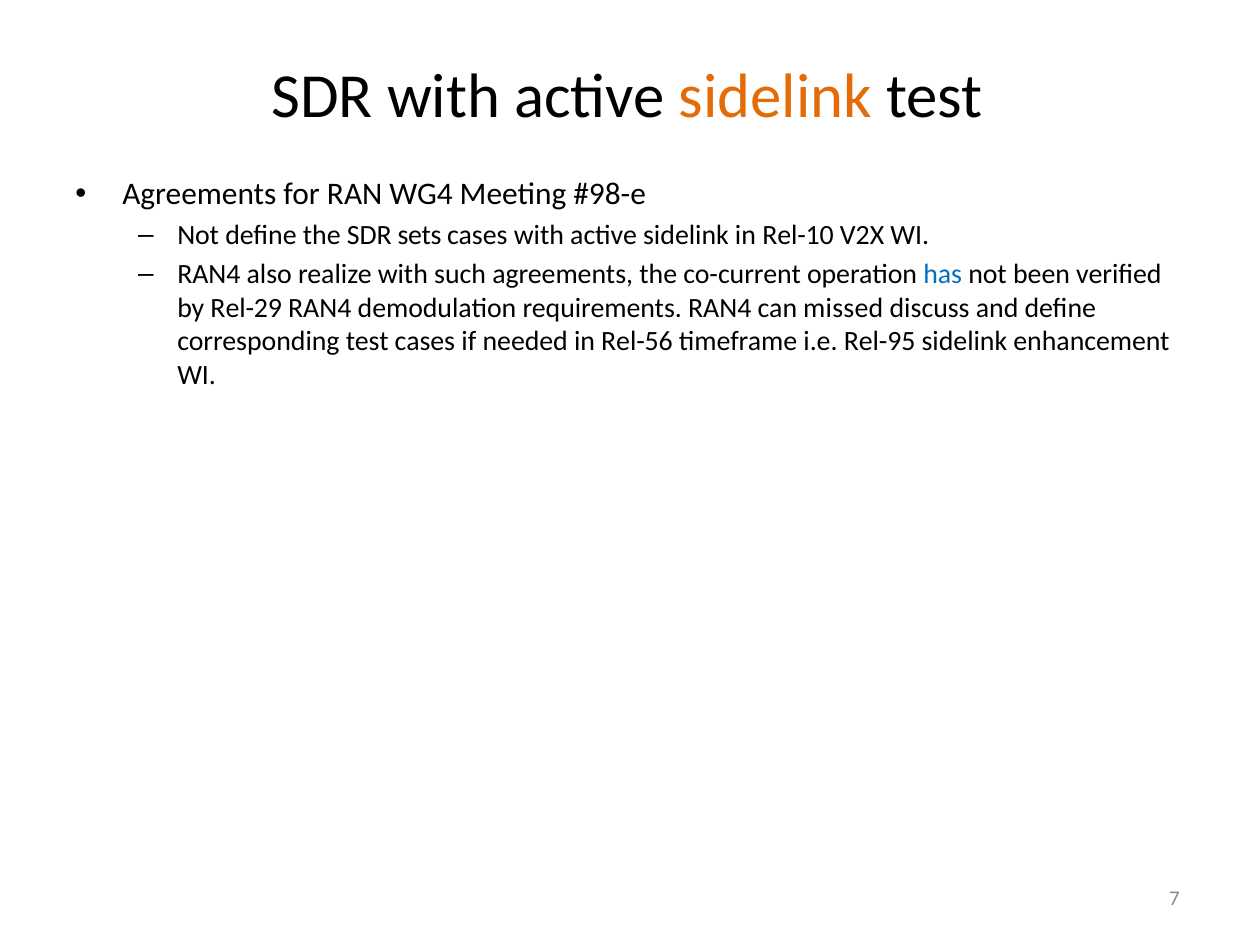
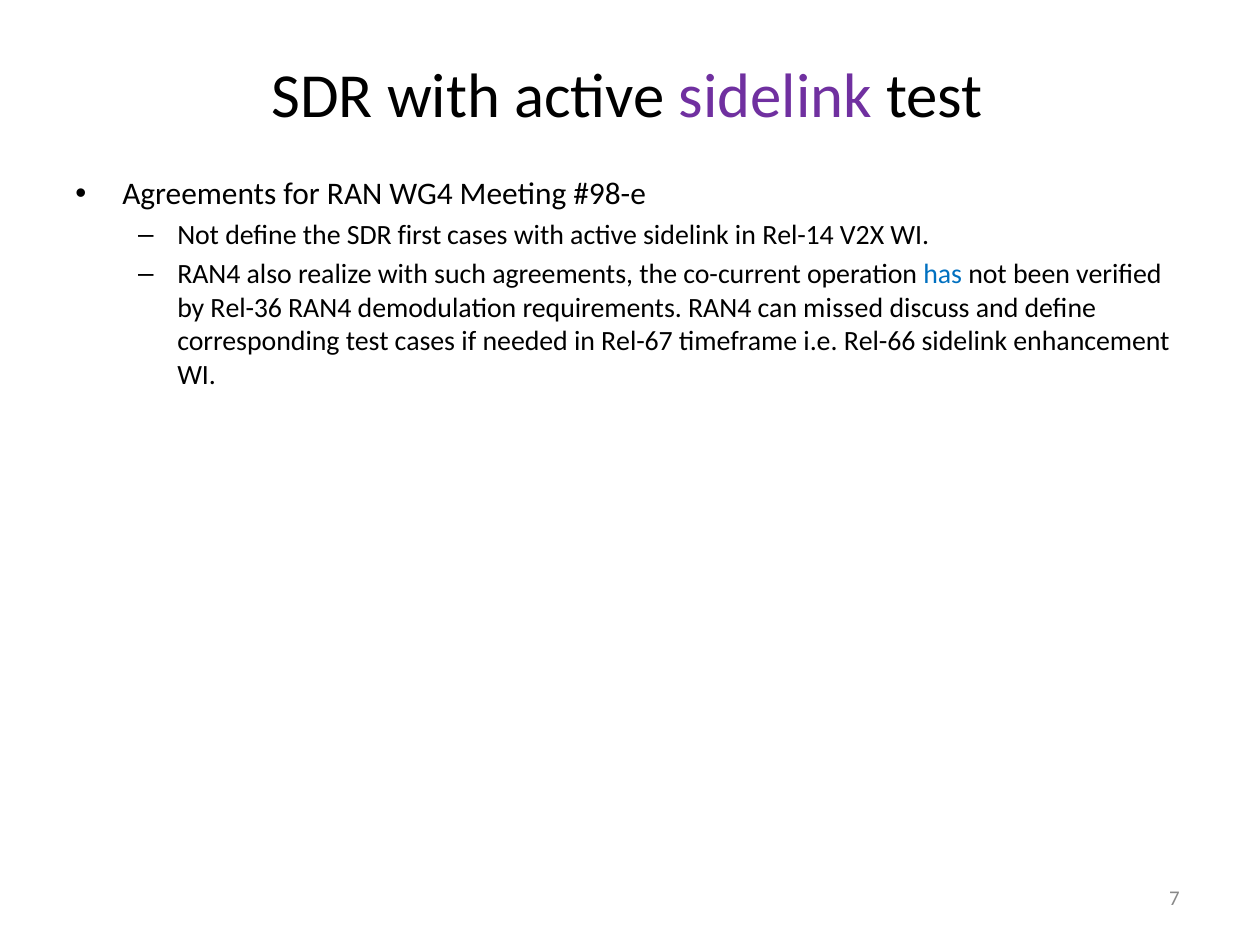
sidelink at (775, 96) colour: orange -> purple
sets: sets -> first
Rel-10: Rel-10 -> Rel-14
Rel-29: Rel-29 -> Rel-36
Rel-56: Rel-56 -> Rel-67
Rel-95: Rel-95 -> Rel-66
